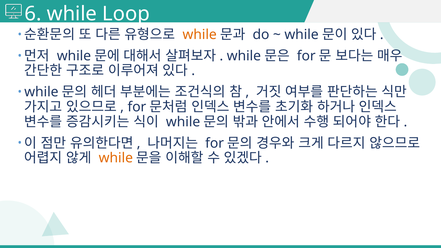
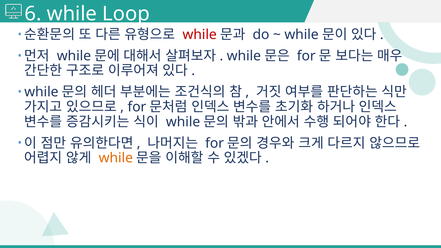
while at (200, 35) colour: orange -> red
